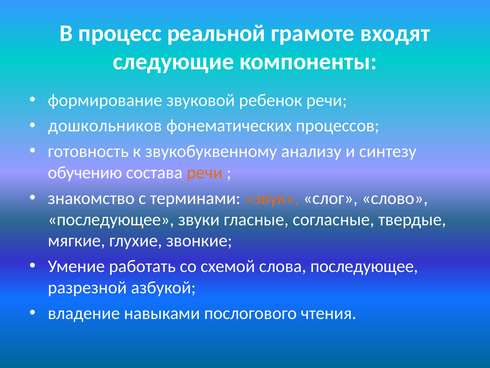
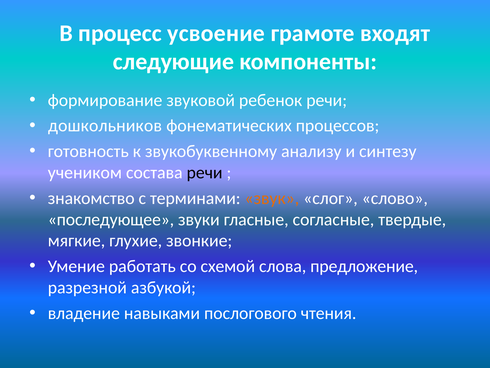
реальной: реальной -> усвоение
обучению: обучению -> учеником
речи at (205, 172) colour: orange -> black
слова последующее: последующее -> предложение
